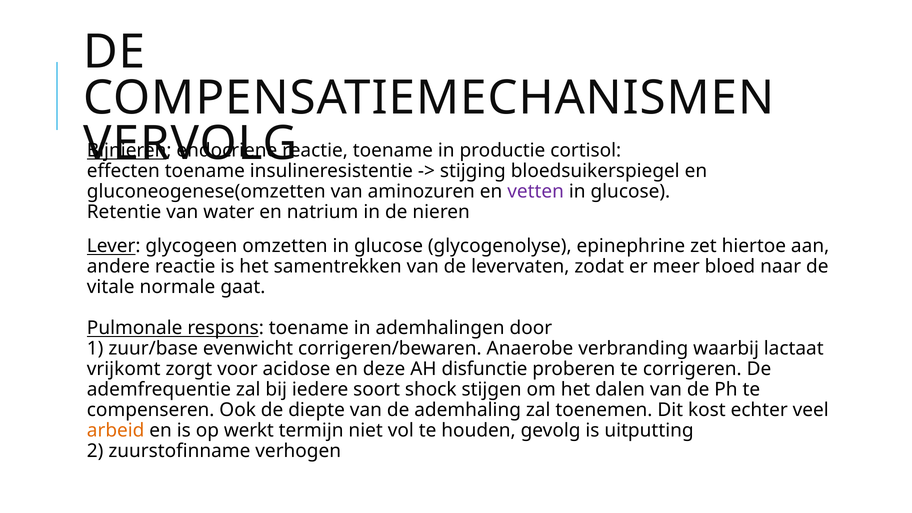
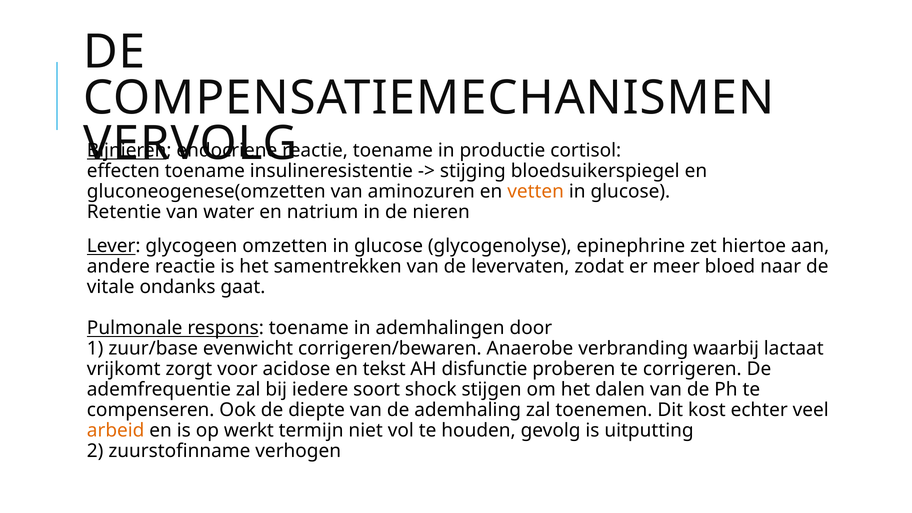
vetten colour: purple -> orange
normale: normale -> ondanks
deze: deze -> tekst
